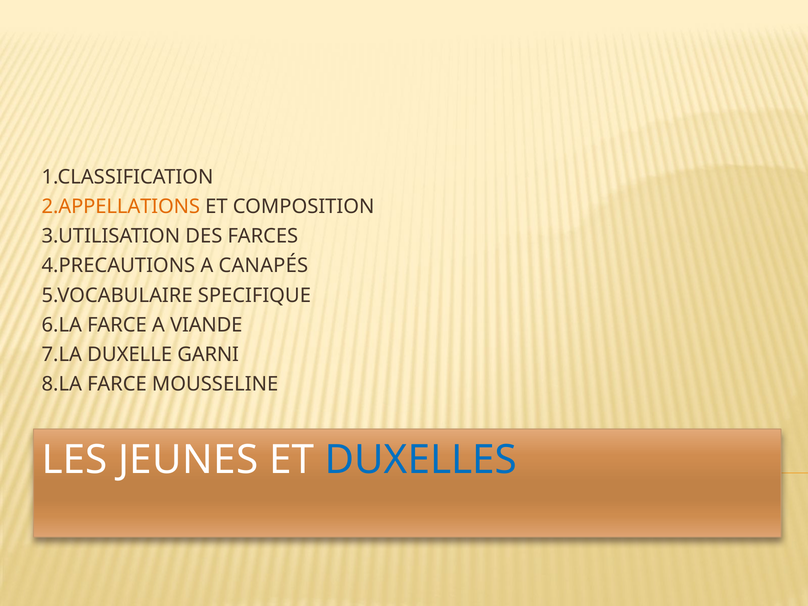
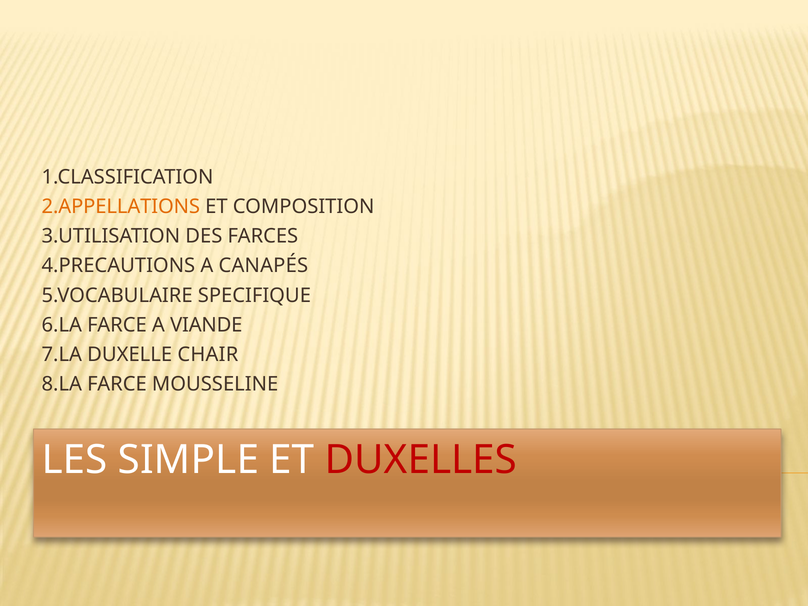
GARNI: GARNI -> CHAIR
JEUNES: JEUNES -> SIMPLE
DUXELLES colour: blue -> red
